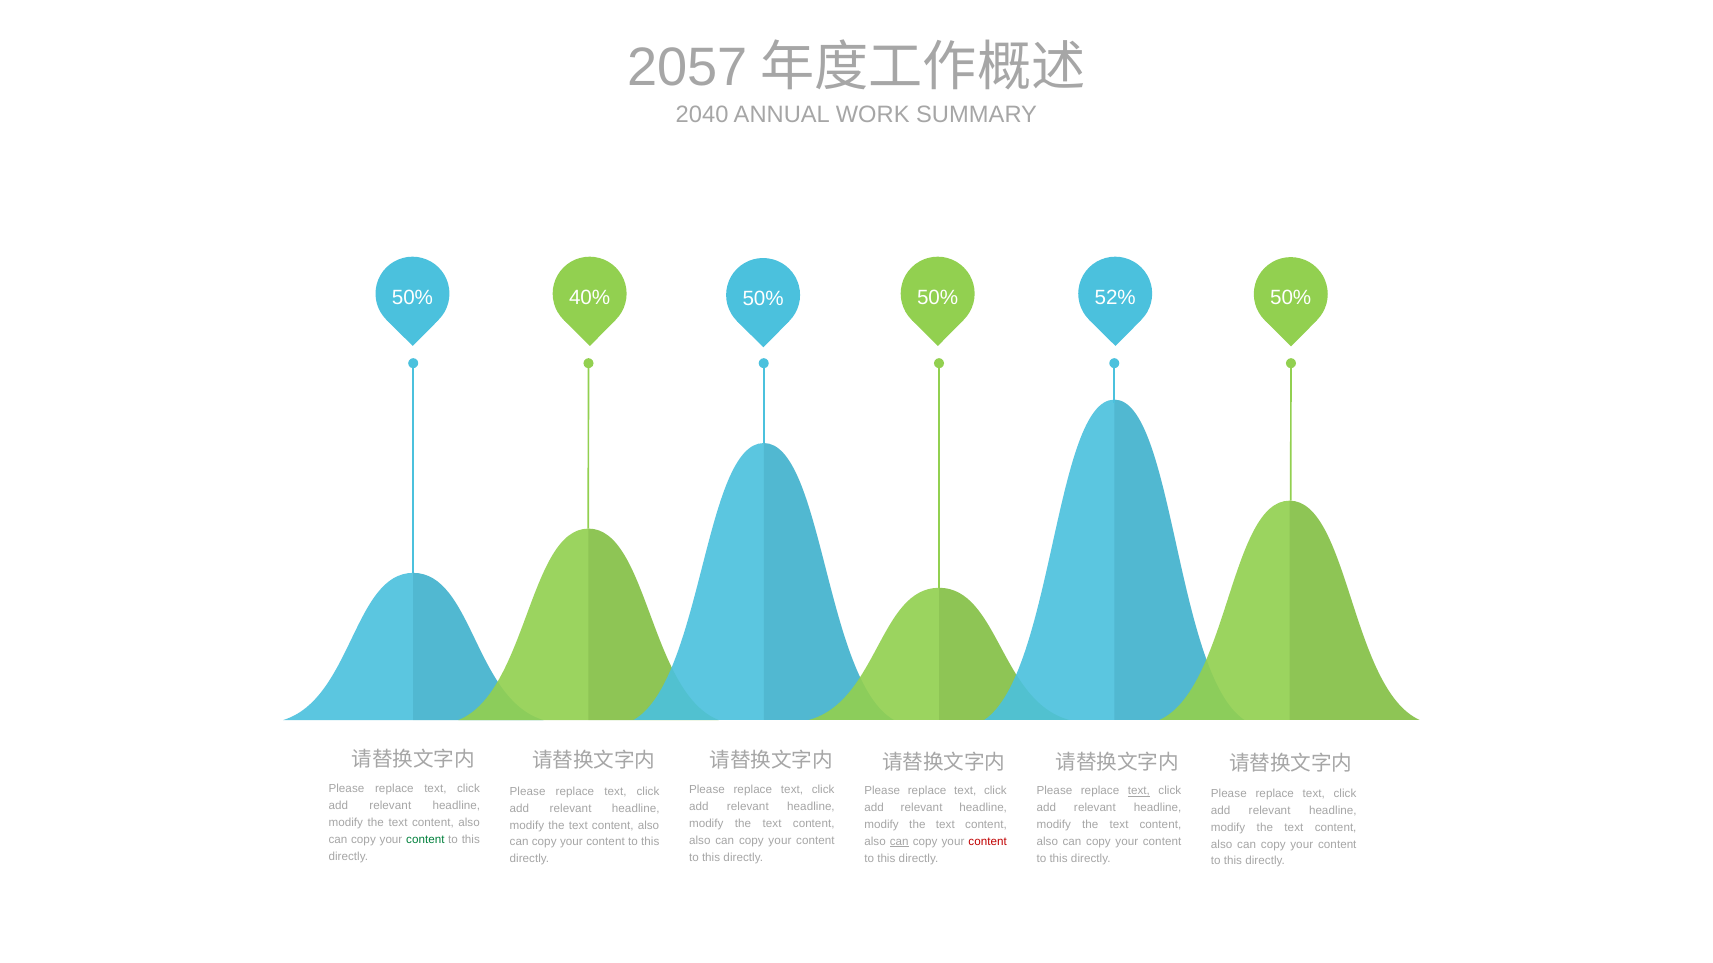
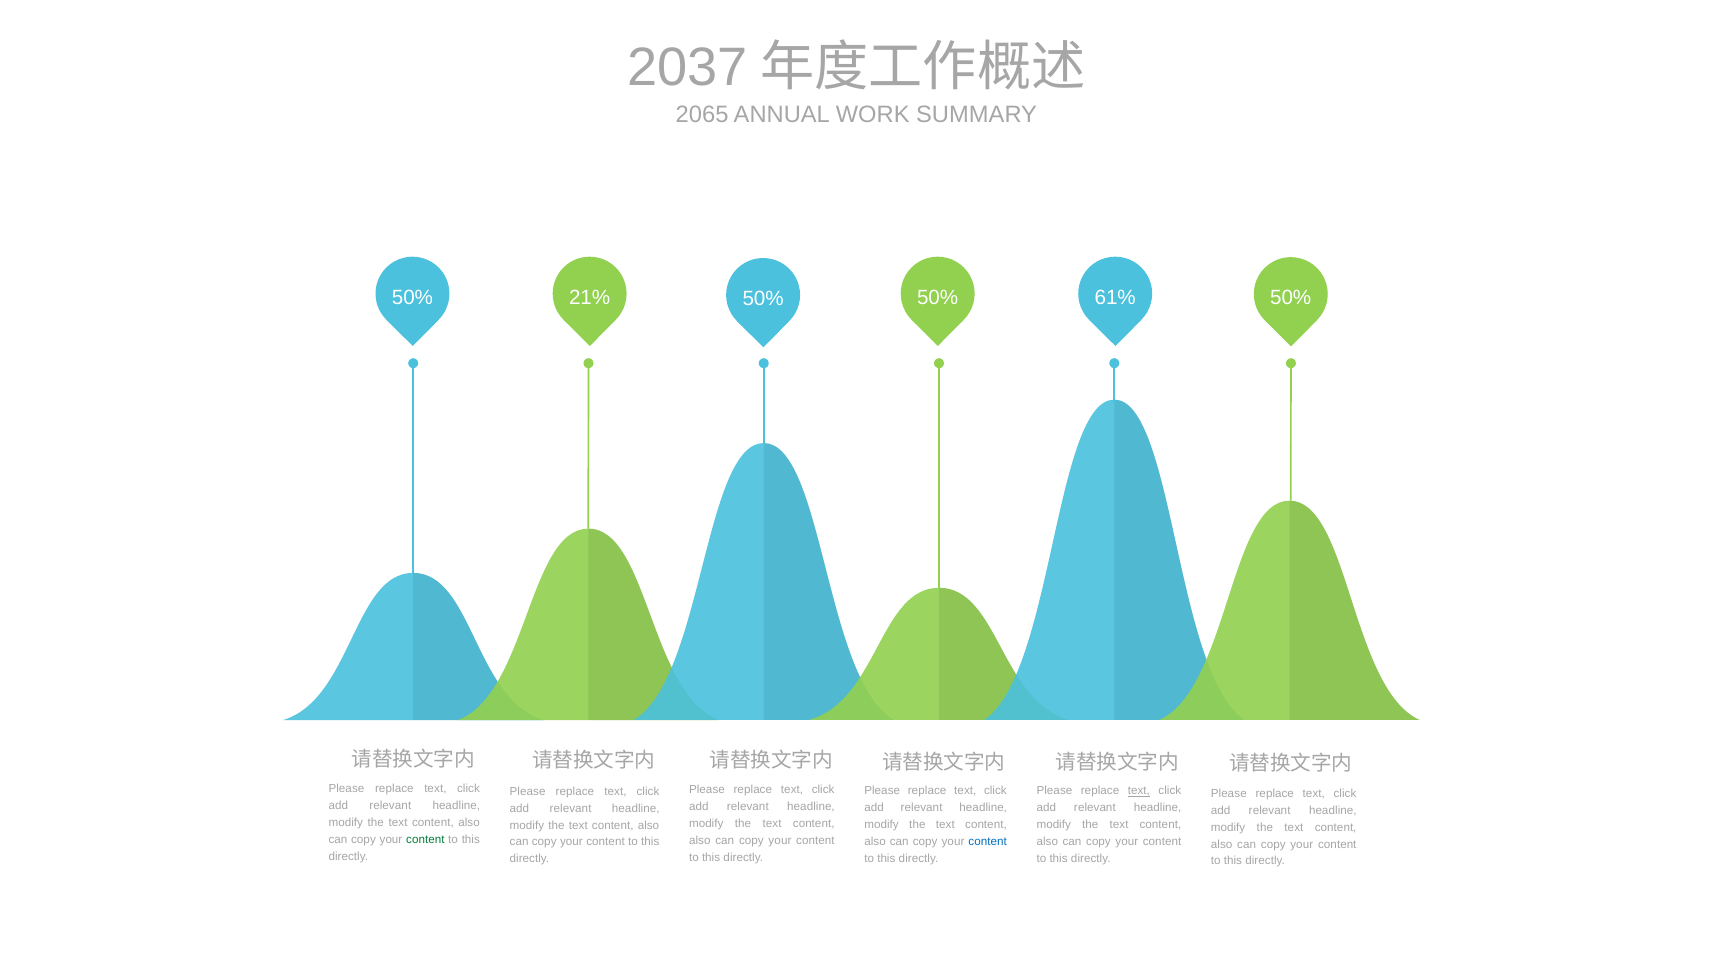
2057: 2057 -> 2037
2040: 2040 -> 2065
40%: 40% -> 21%
52%: 52% -> 61%
can at (899, 842) underline: present -> none
content at (988, 842) colour: red -> blue
